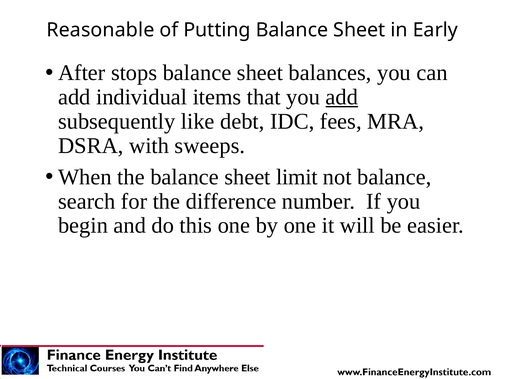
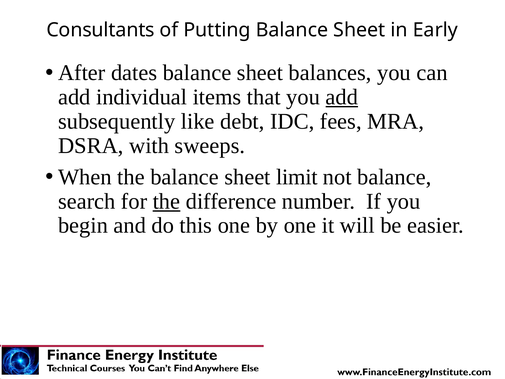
Reasonable: Reasonable -> Consultants
stops: stops -> dates
the at (166, 201) underline: none -> present
